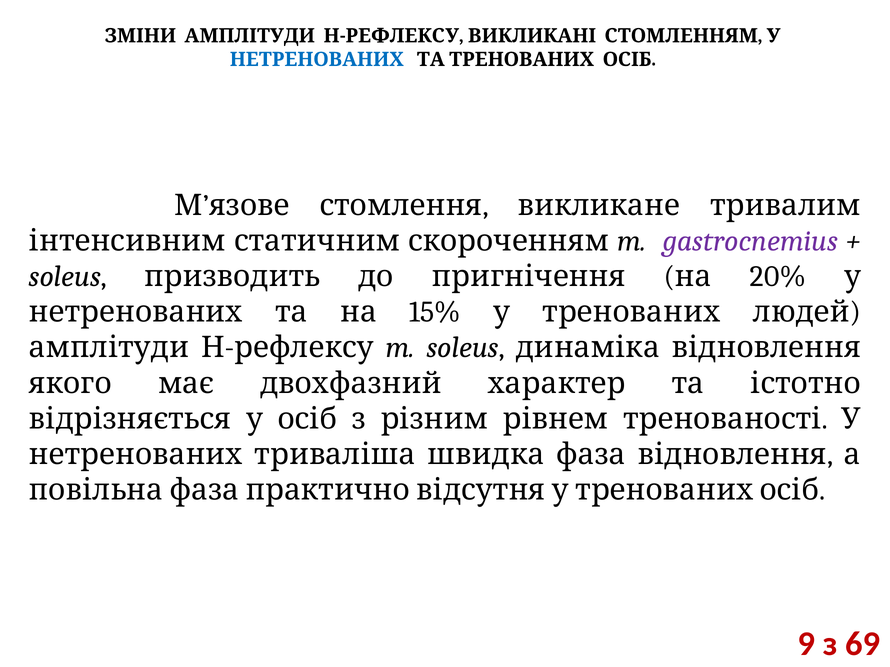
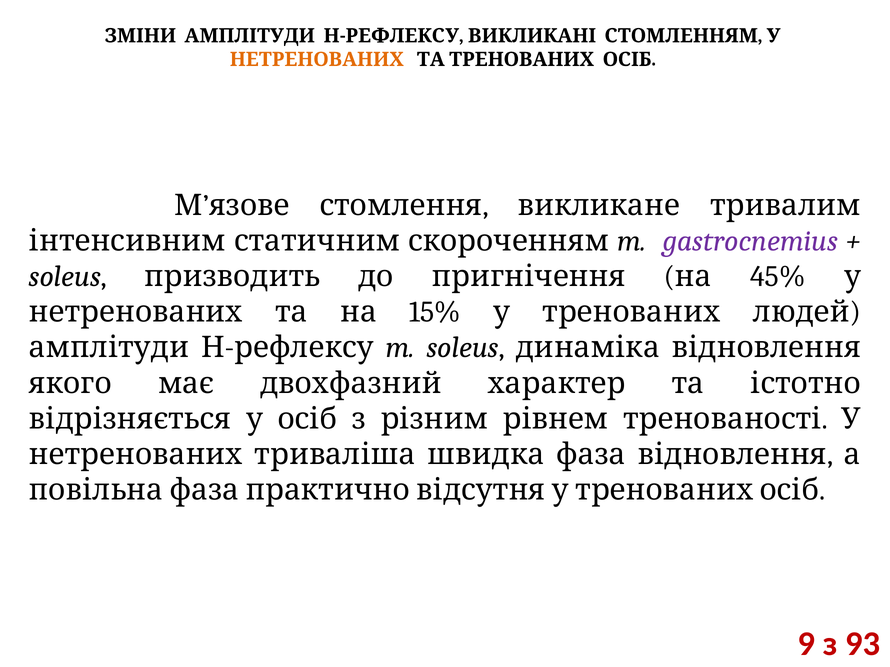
НЕТРЕНОВАНИХ at (317, 59) colour: blue -> orange
20%: 20% -> 45%
69: 69 -> 93
